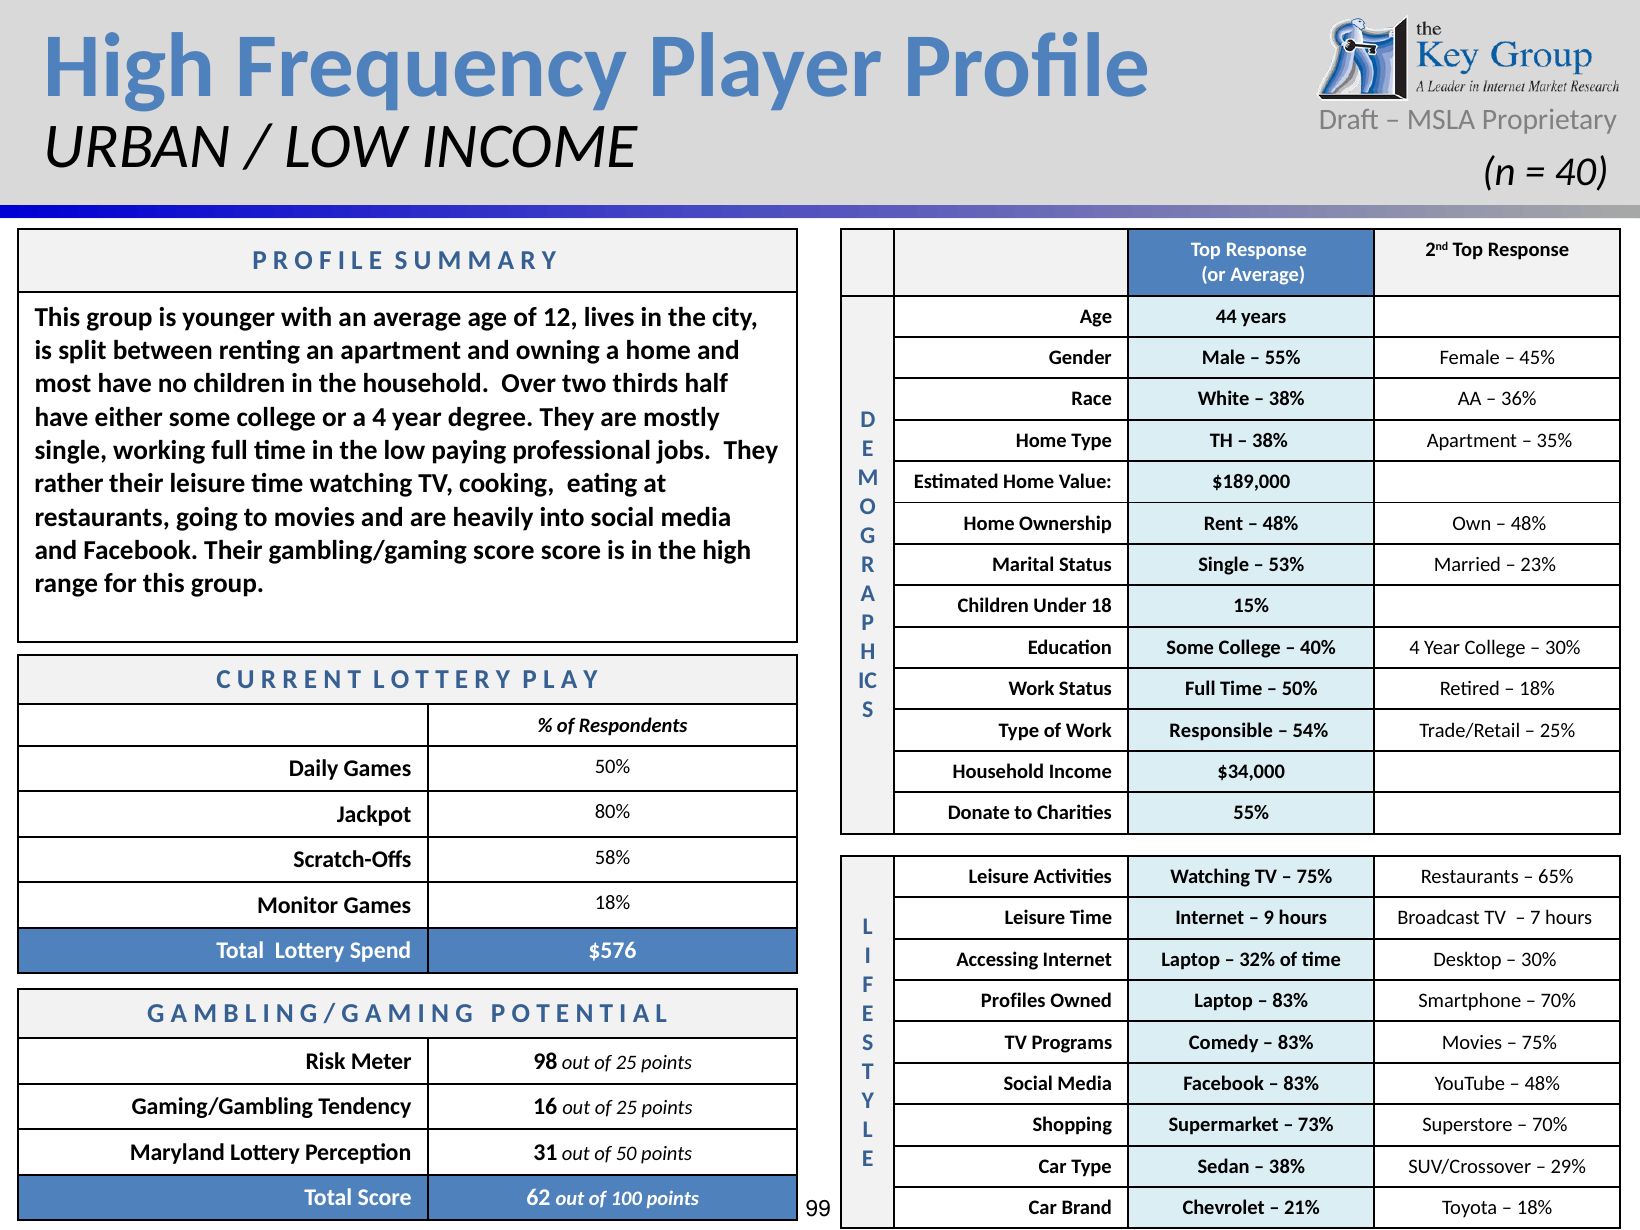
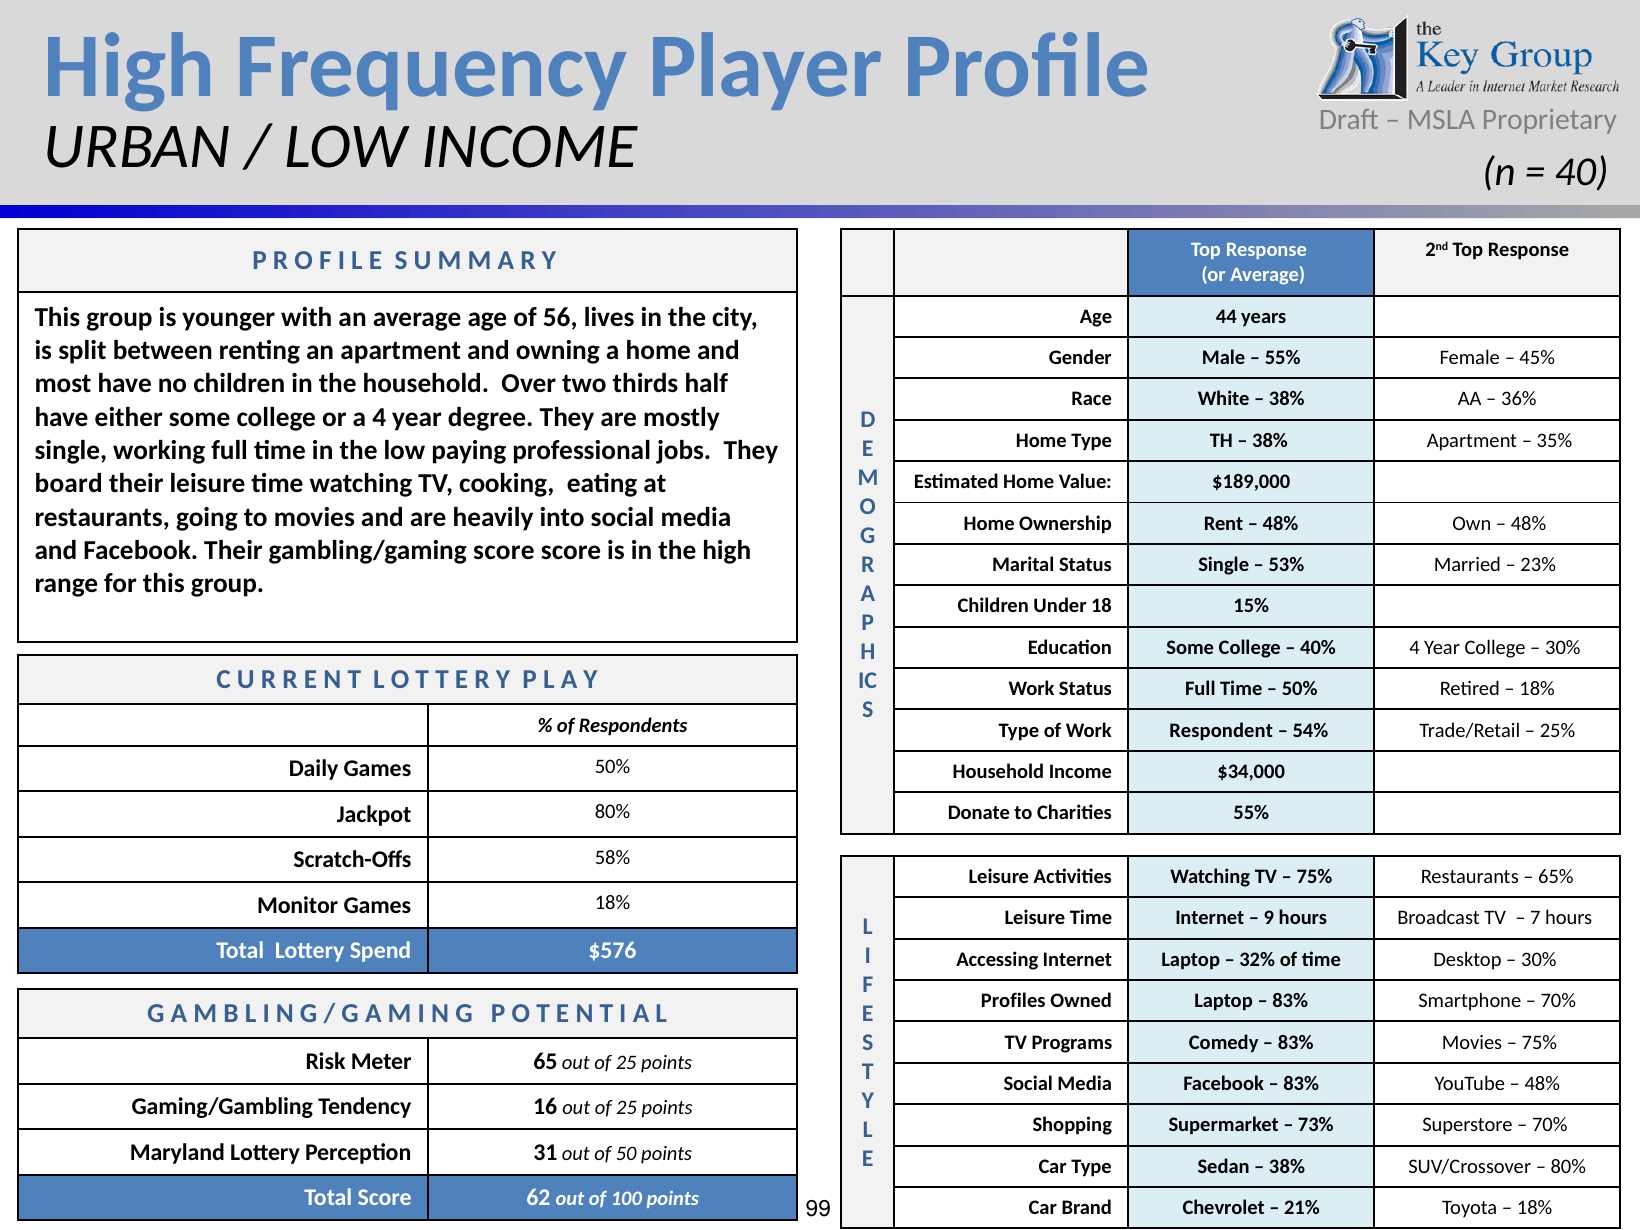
12: 12 -> 56
rather: rather -> board
Responsible: Responsible -> Respondent
98: 98 -> 65
29% at (1568, 1166): 29% -> 80%
